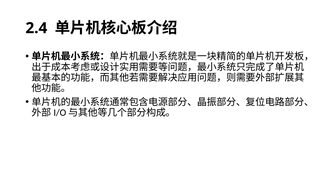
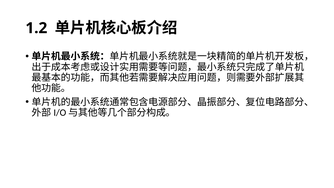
2.4: 2.4 -> 1.2
